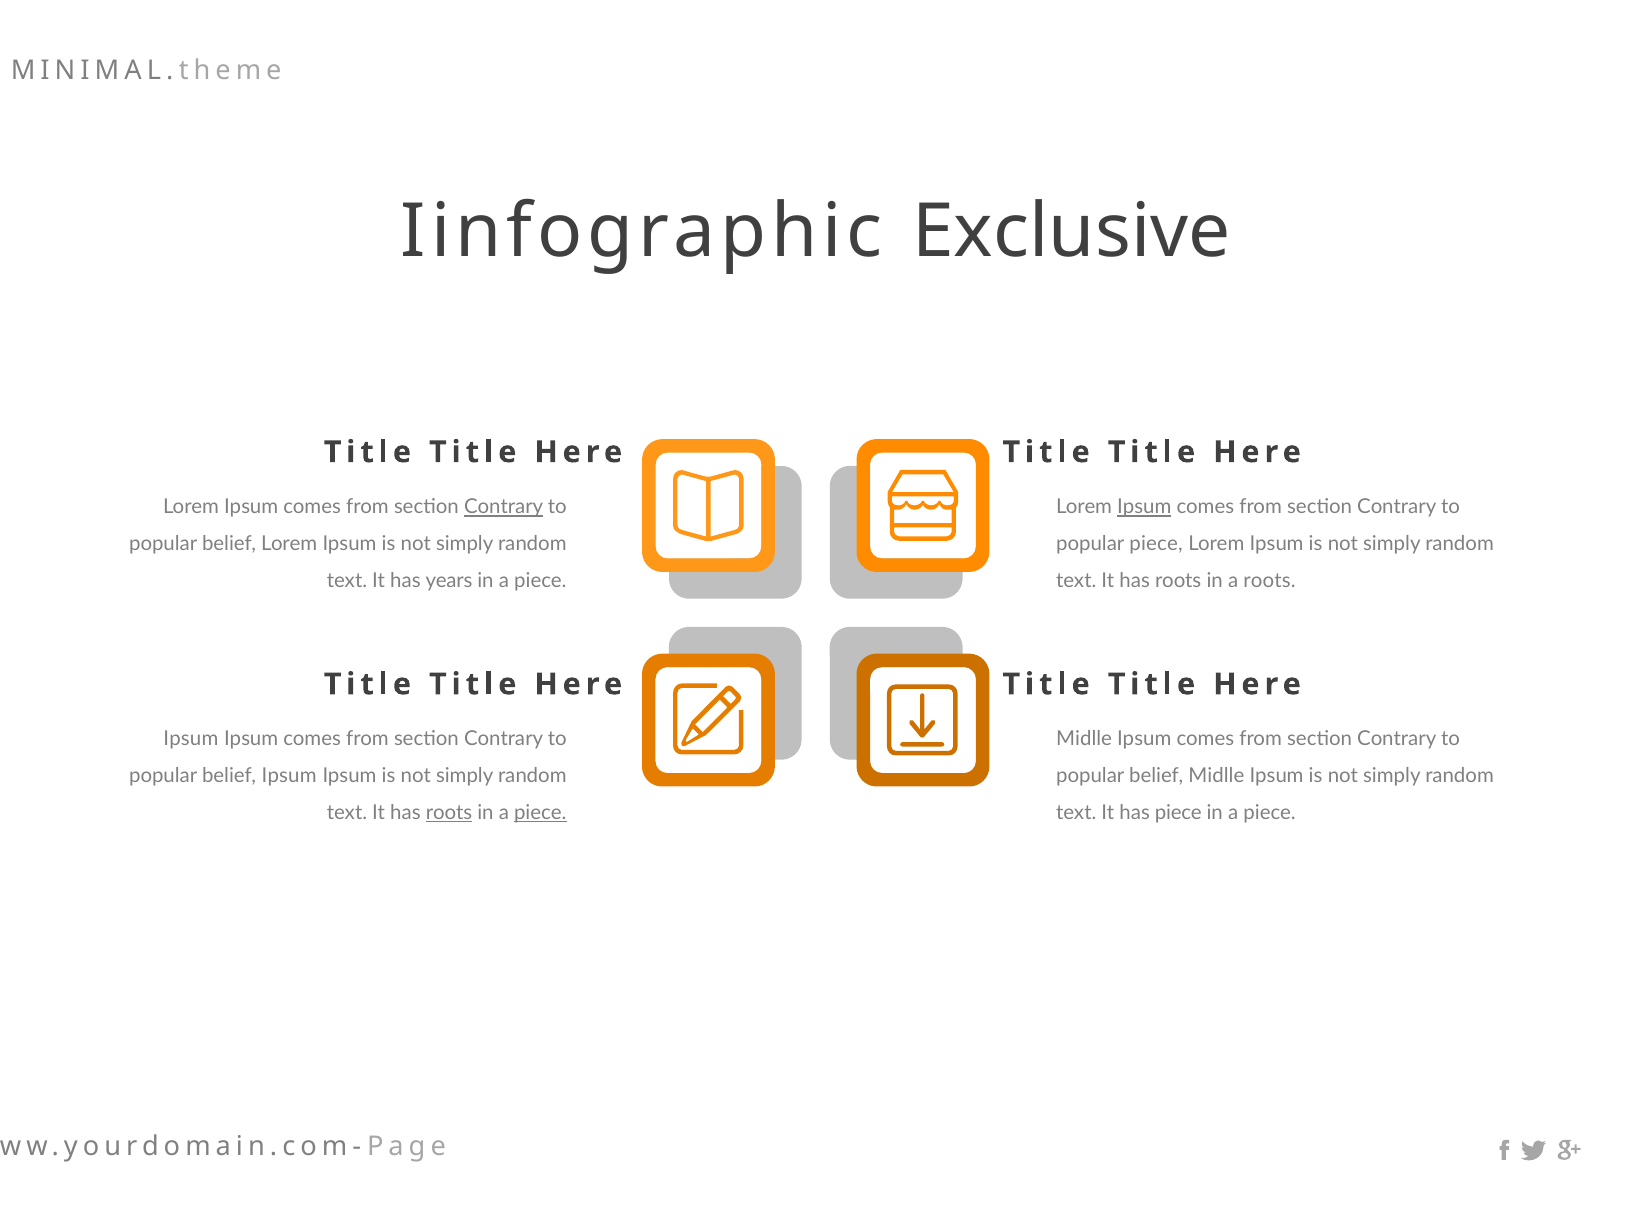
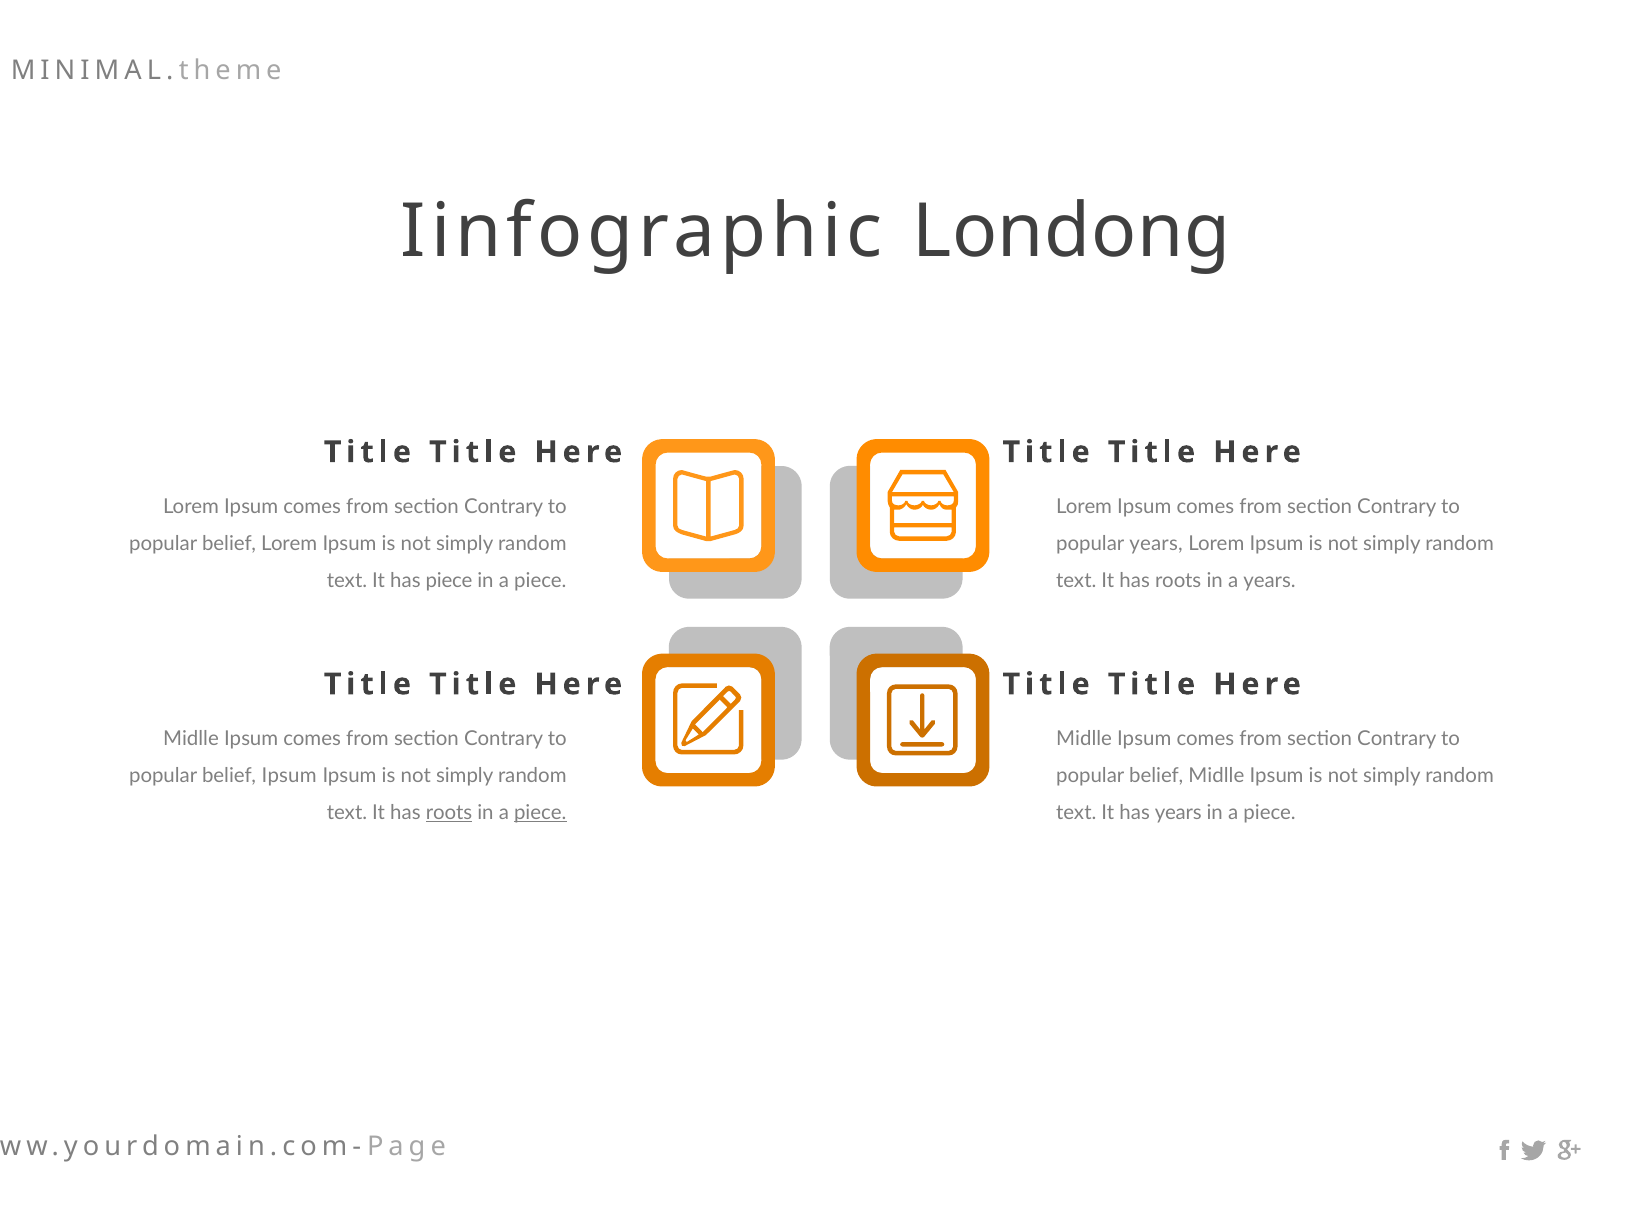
Exclusive: Exclusive -> Londong
Contrary at (504, 507) underline: present -> none
Ipsum at (1144, 507) underline: present -> none
popular piece: piece -> years
has years: years -> piece
a roots: roots -> years
Ipsum at (191, 739): Ipsum -> Midlle
has piece: piece -> years
